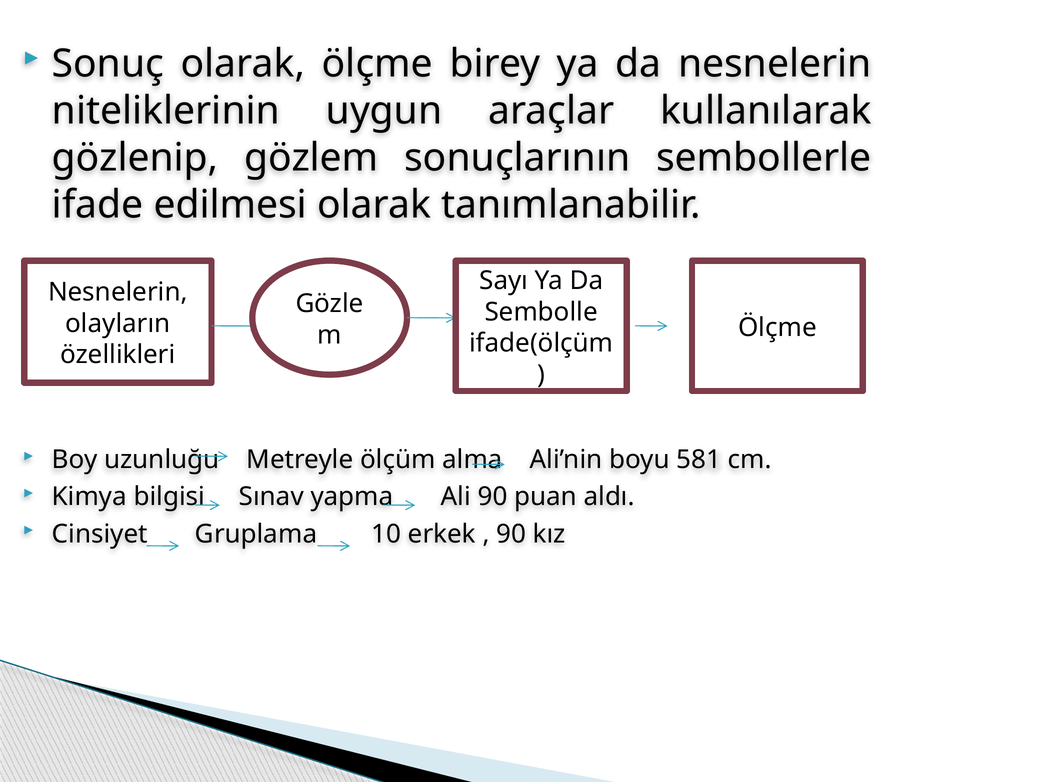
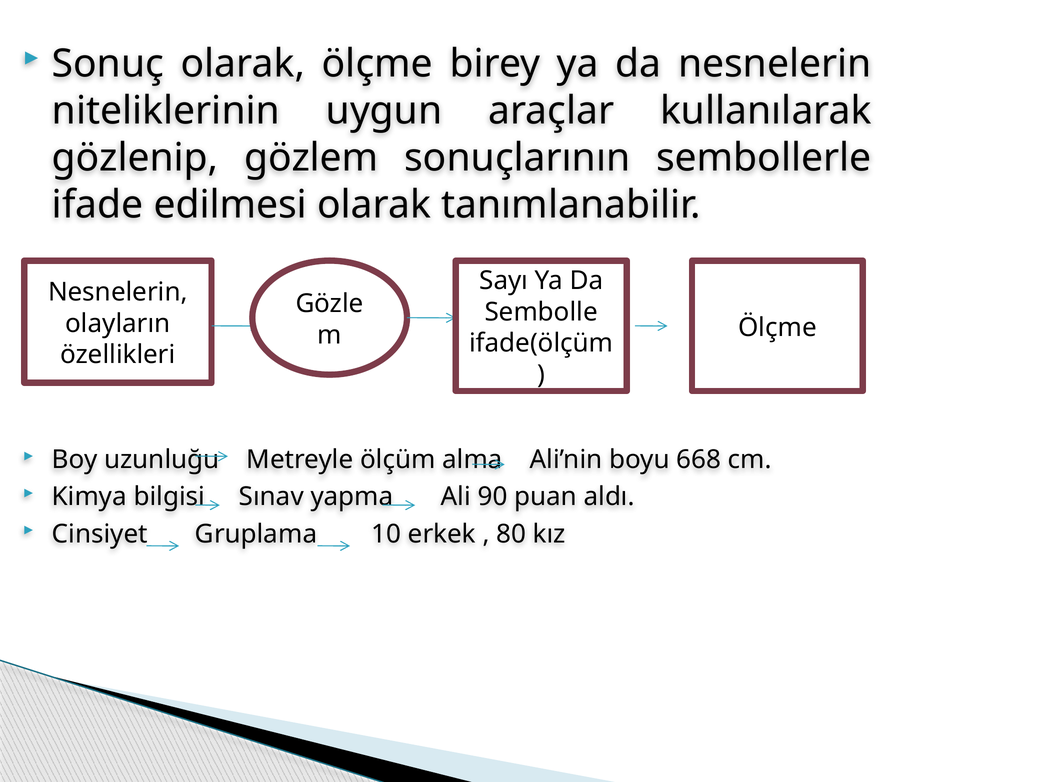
581: 581 -> 668
90 at (511, 534): 90 -> 80
